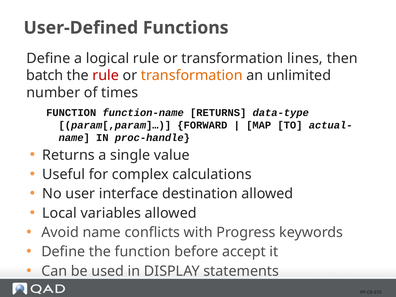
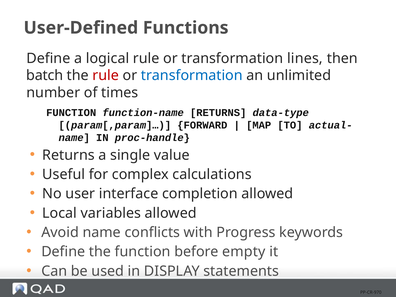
transformation at (192, 75) colour: orange -> blue
destination: destination -> completion
accept: accept -> empty
